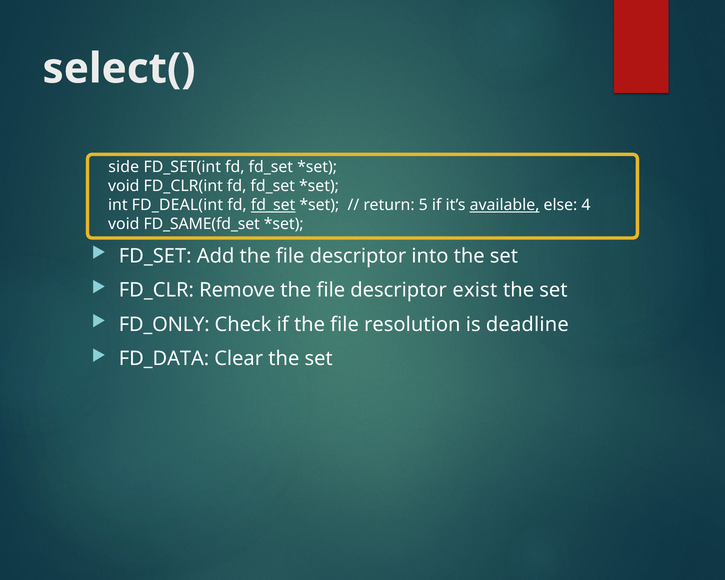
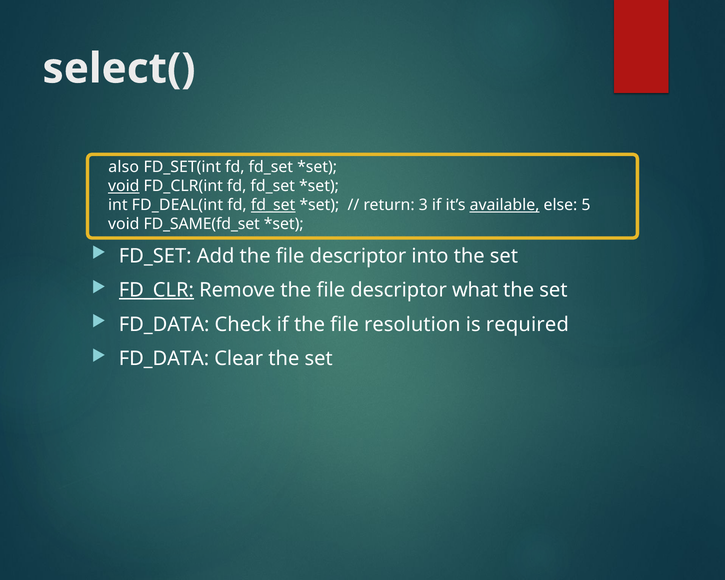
side: side -> also
void at (124, 186) underline: none -> present
5: 5 -> 3
4: 4 -> 5
FD_CLR underline: none -> present
exist: exist -> what
FD_ONLY at (164, 324): FD_ONLY -> FD_DATA
deadline: deadline -> required
